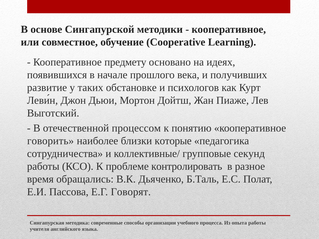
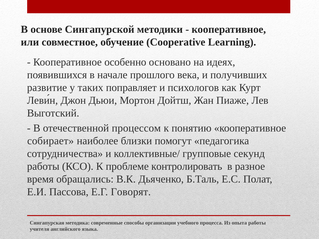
предмету: предмету -> особенно
обстановке: обстановке -> поправляет
говорить: говорить -> собирает
которые: которые -> помогут
